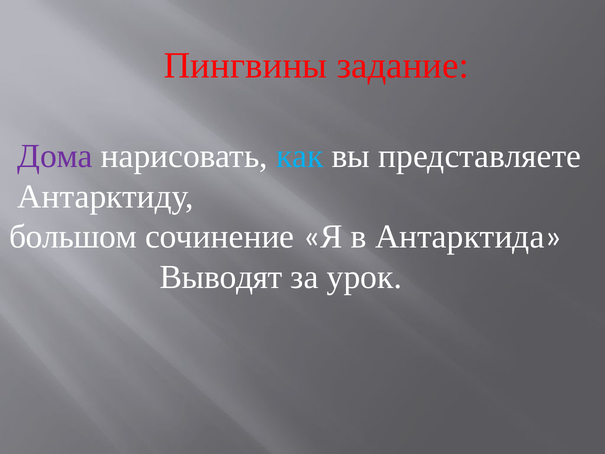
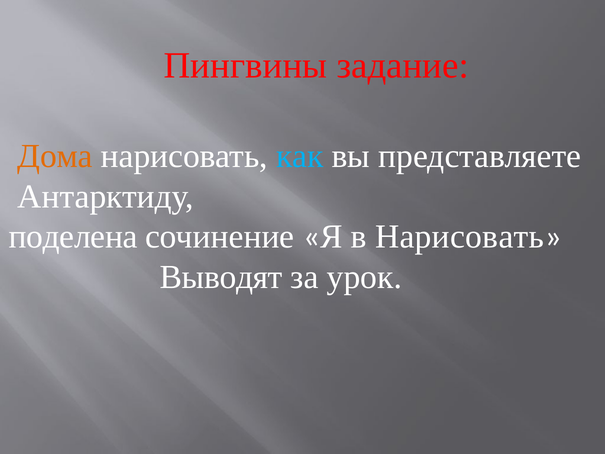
Дома colour: purple -> orange
большом: большом -> поделена
в Антарктида: Антарктида -> Нарисовать
